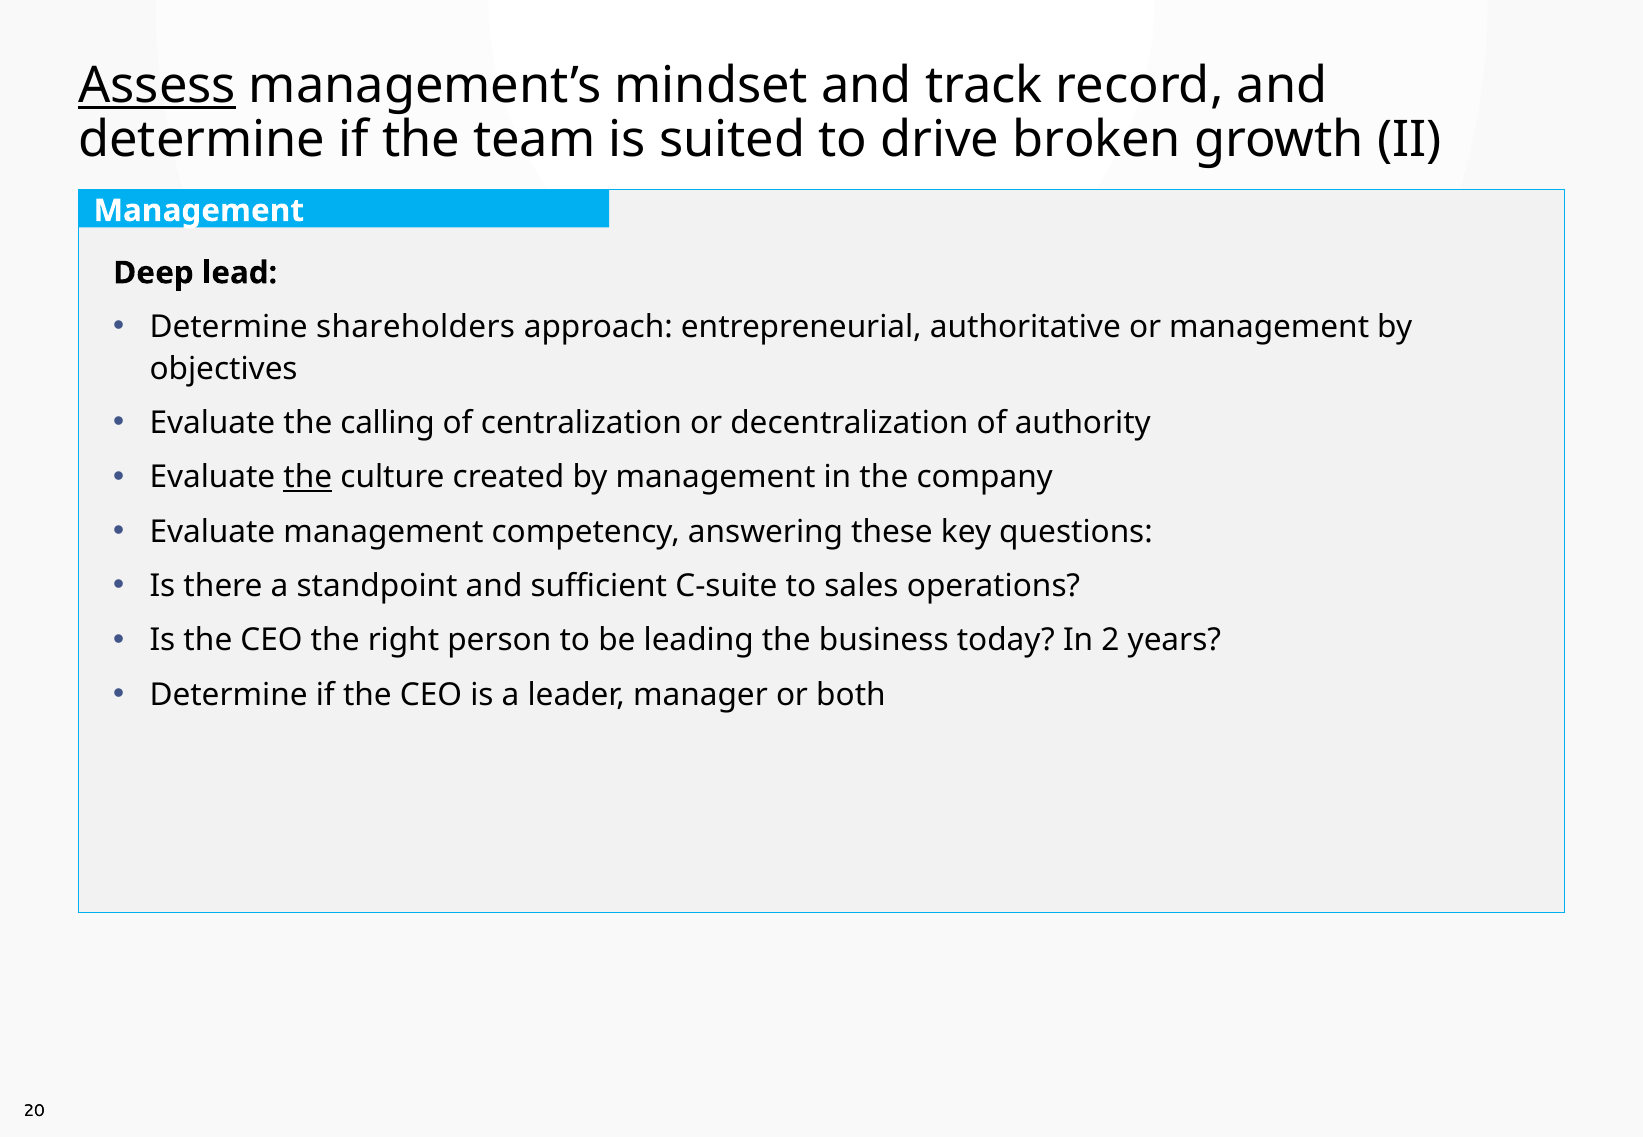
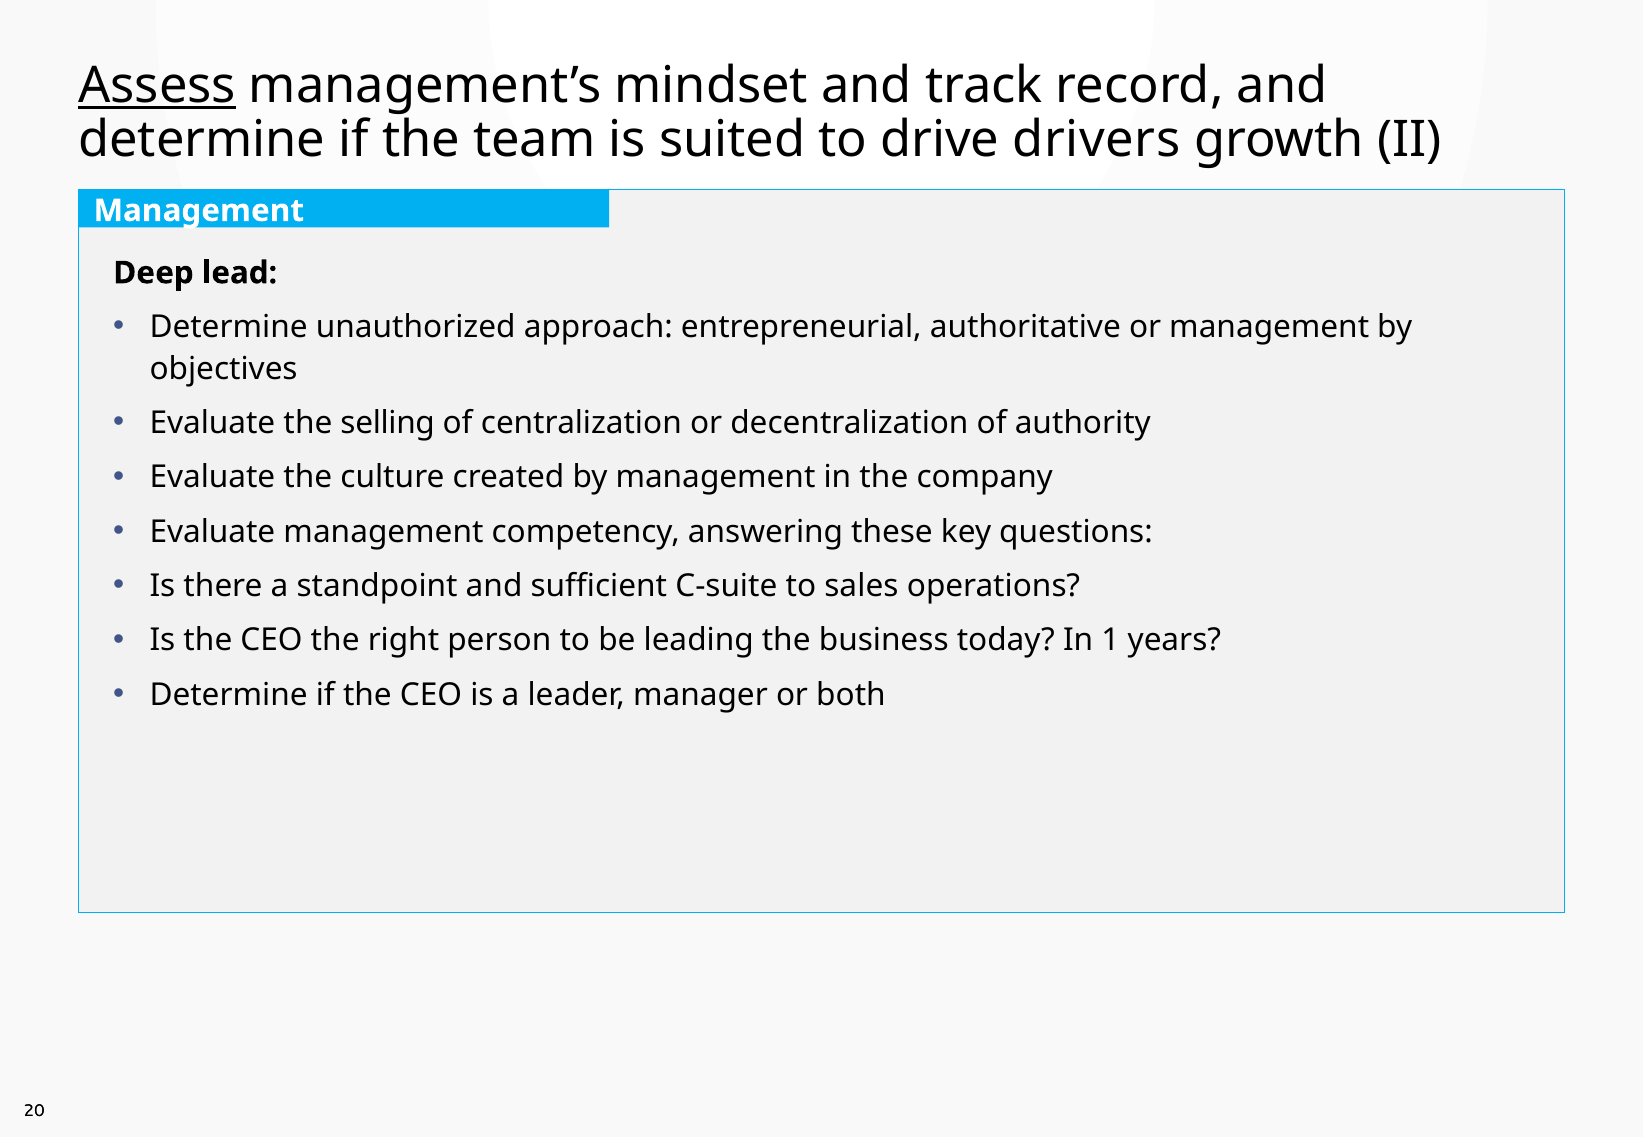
broken: broken -> drivers
shareholders: shareholders -> unauthorized
calling: calling -> selling
the at (308, 478) underline: present -> none
2: 2 -> 1
